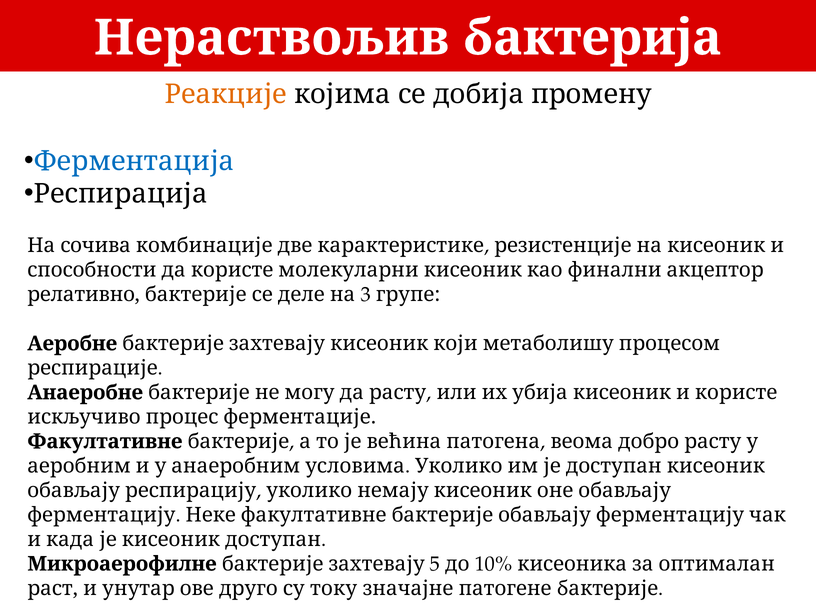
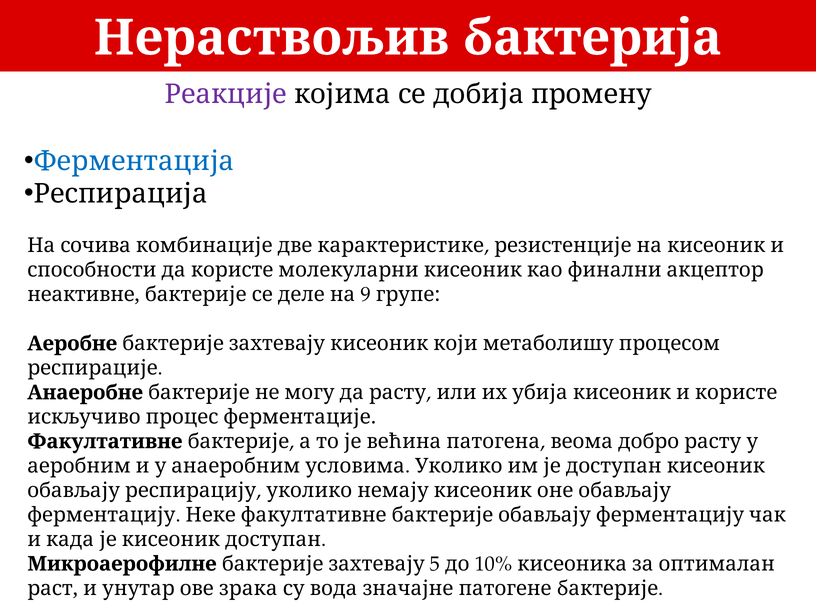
Реакције colour: orange -> purple
релативно: релативно -> неактивне
3: 3 -> 9
друго: друго -> зрака
току: току -> вода
